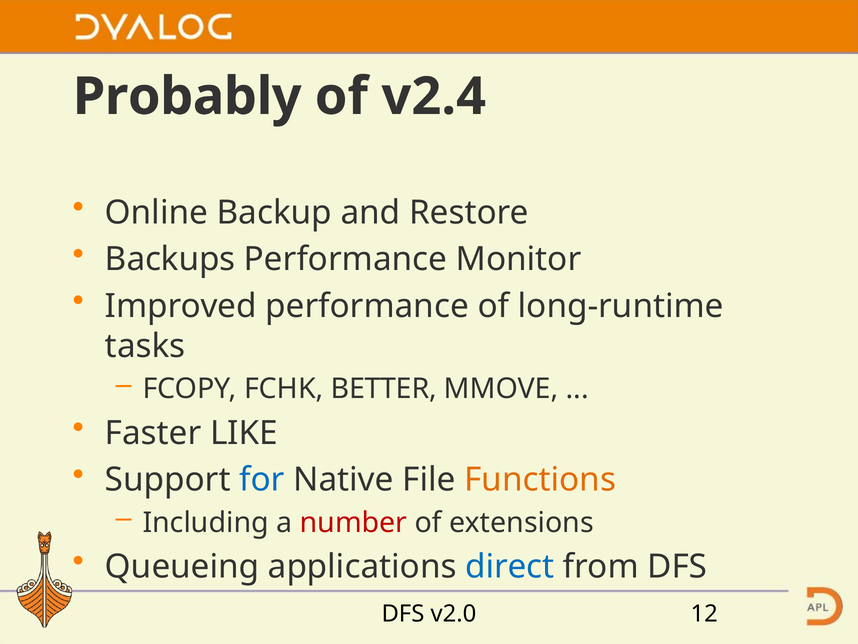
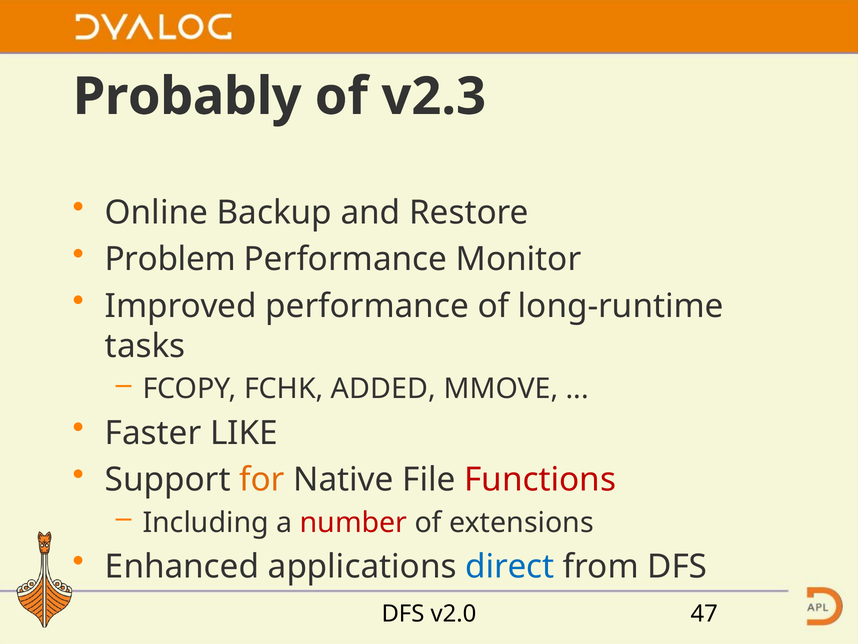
v2.4: v2.4 -> v2.3
Backups: Backups -> Problem
BETTER: BETTER -> ADDED
for colour: blue -> orange
Functions colour: orange -> red
Queueing: Queueing -> Enhanced
12: 12 -> 47
